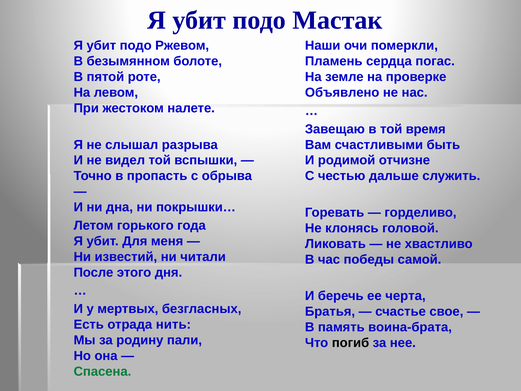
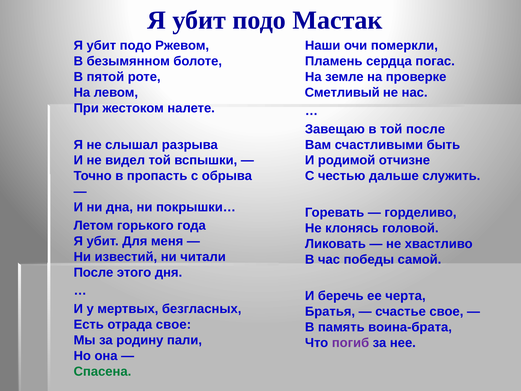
Объявлено: Объявлено -> Сметливый
той время: время -> после
отрада нить: нить -> свое
погиб colour: black -> purple
